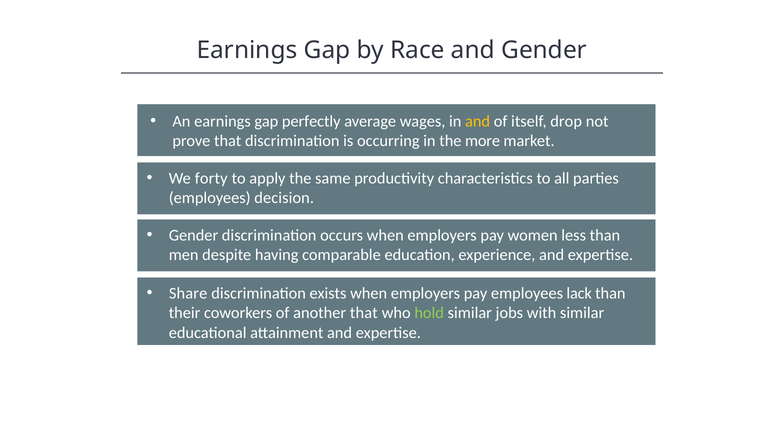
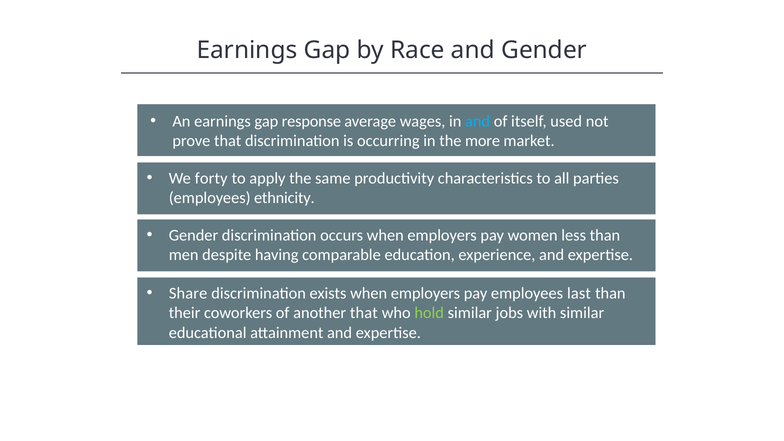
perfectly: perfectly -> response
and at (478, 121) colour: yellow -> light blue
drop: drop -> used
decision: decision -> ethnicity
lack: lack -> last
